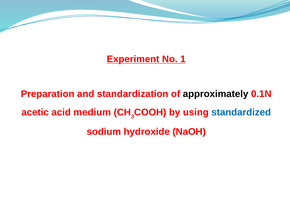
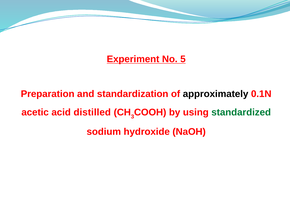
1: 1 -> 5
medium: medium -> distilled
standardized colour: blue -> green
